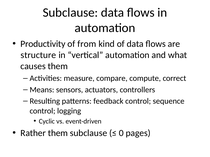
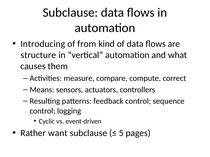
Productivity: Productivity -> Introducing
Rather them: them -> want
0: 0 -> 5
